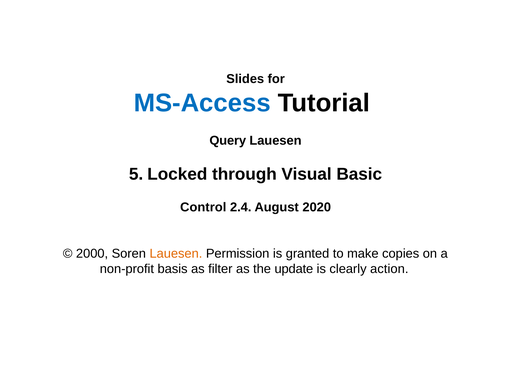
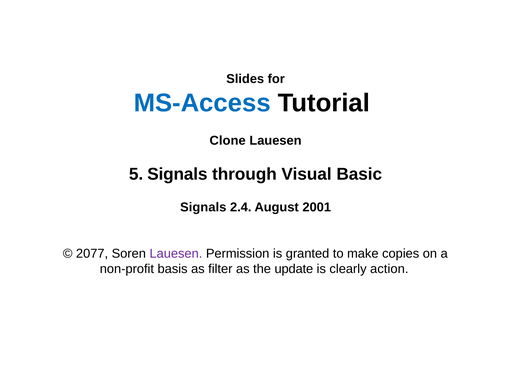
Query: Query -> Clone
5 Locked: Locked -> Signals
Control at (203, 208): Control -> Signals
2020: 2020 -> 2001
2000: 2000 -> 2077
Lauesen at (176, 254) colour: orange -> purple
